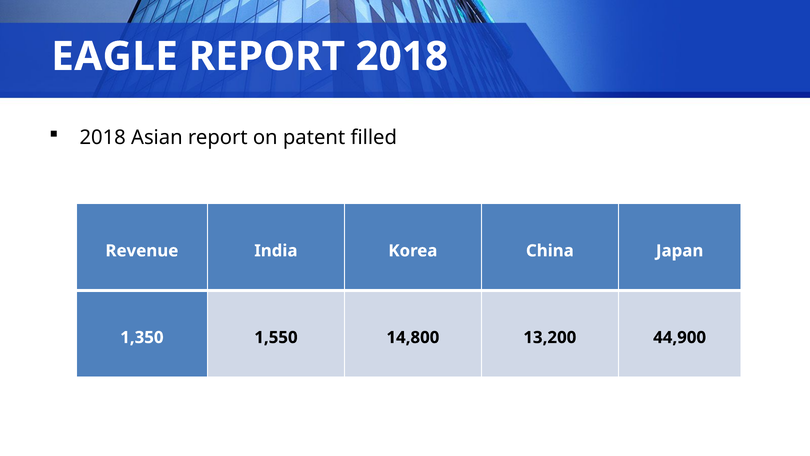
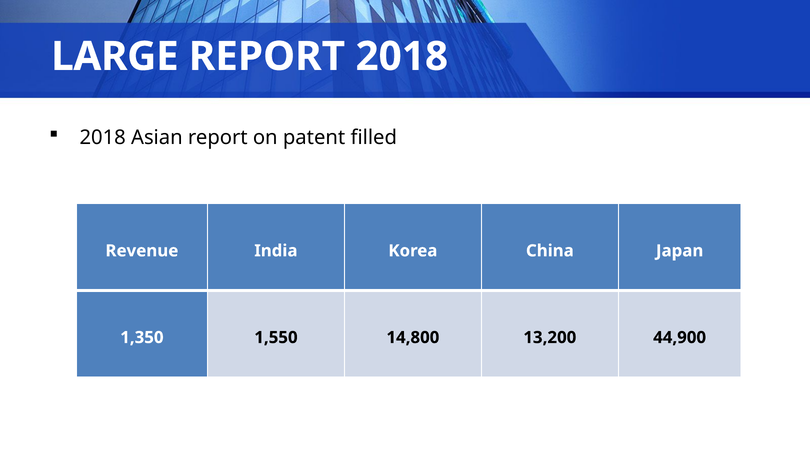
EAGLE: EAGLE -> LARGE
